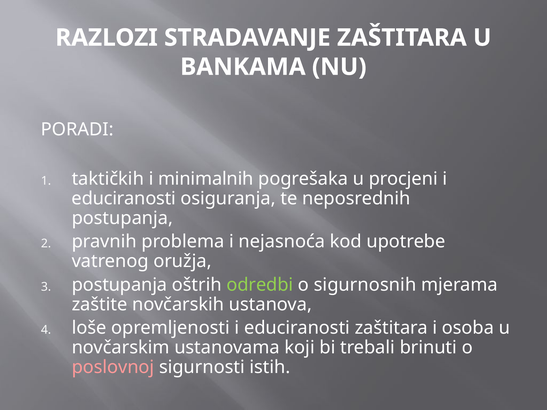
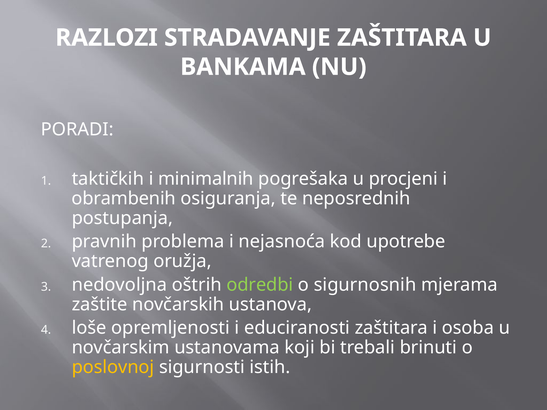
educiranosti at (124, 199): educiranosti -> obrambenih
postupanja at (119, 285): postupanja -> nedovoljna
poslovnoj colour: pink -> yellow
